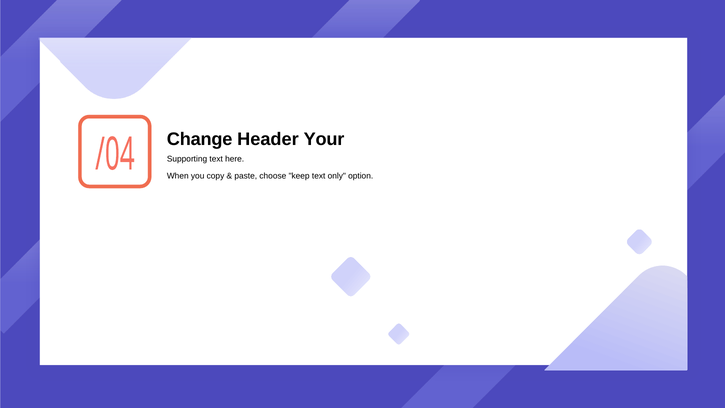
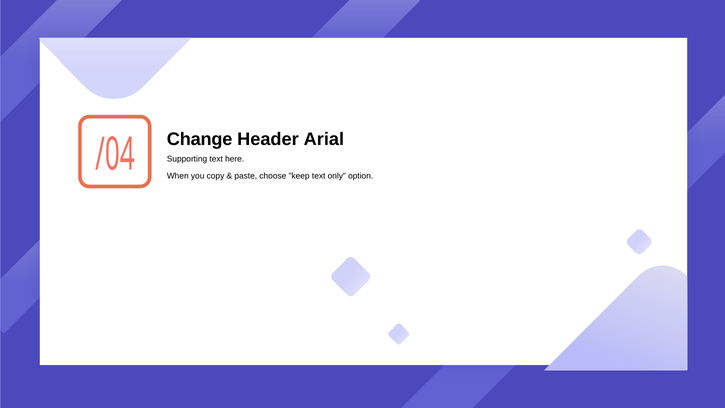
Your: Your -> Arial
